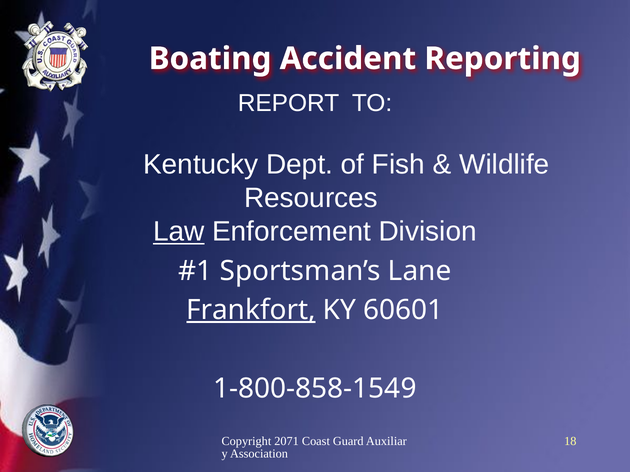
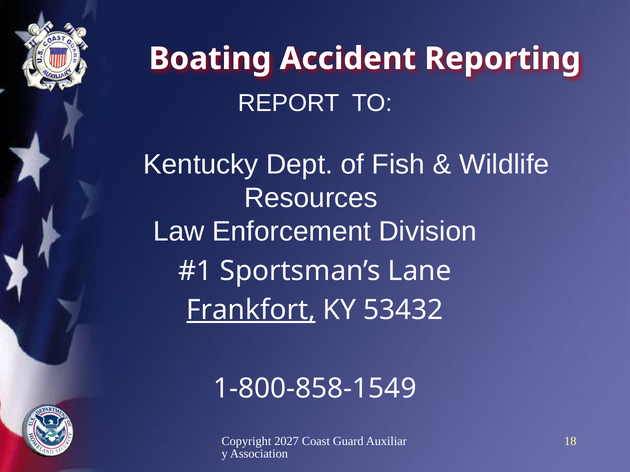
Law underline: present -> none
60601: 60601 -> 53432
2071: 2071 -> 2027
